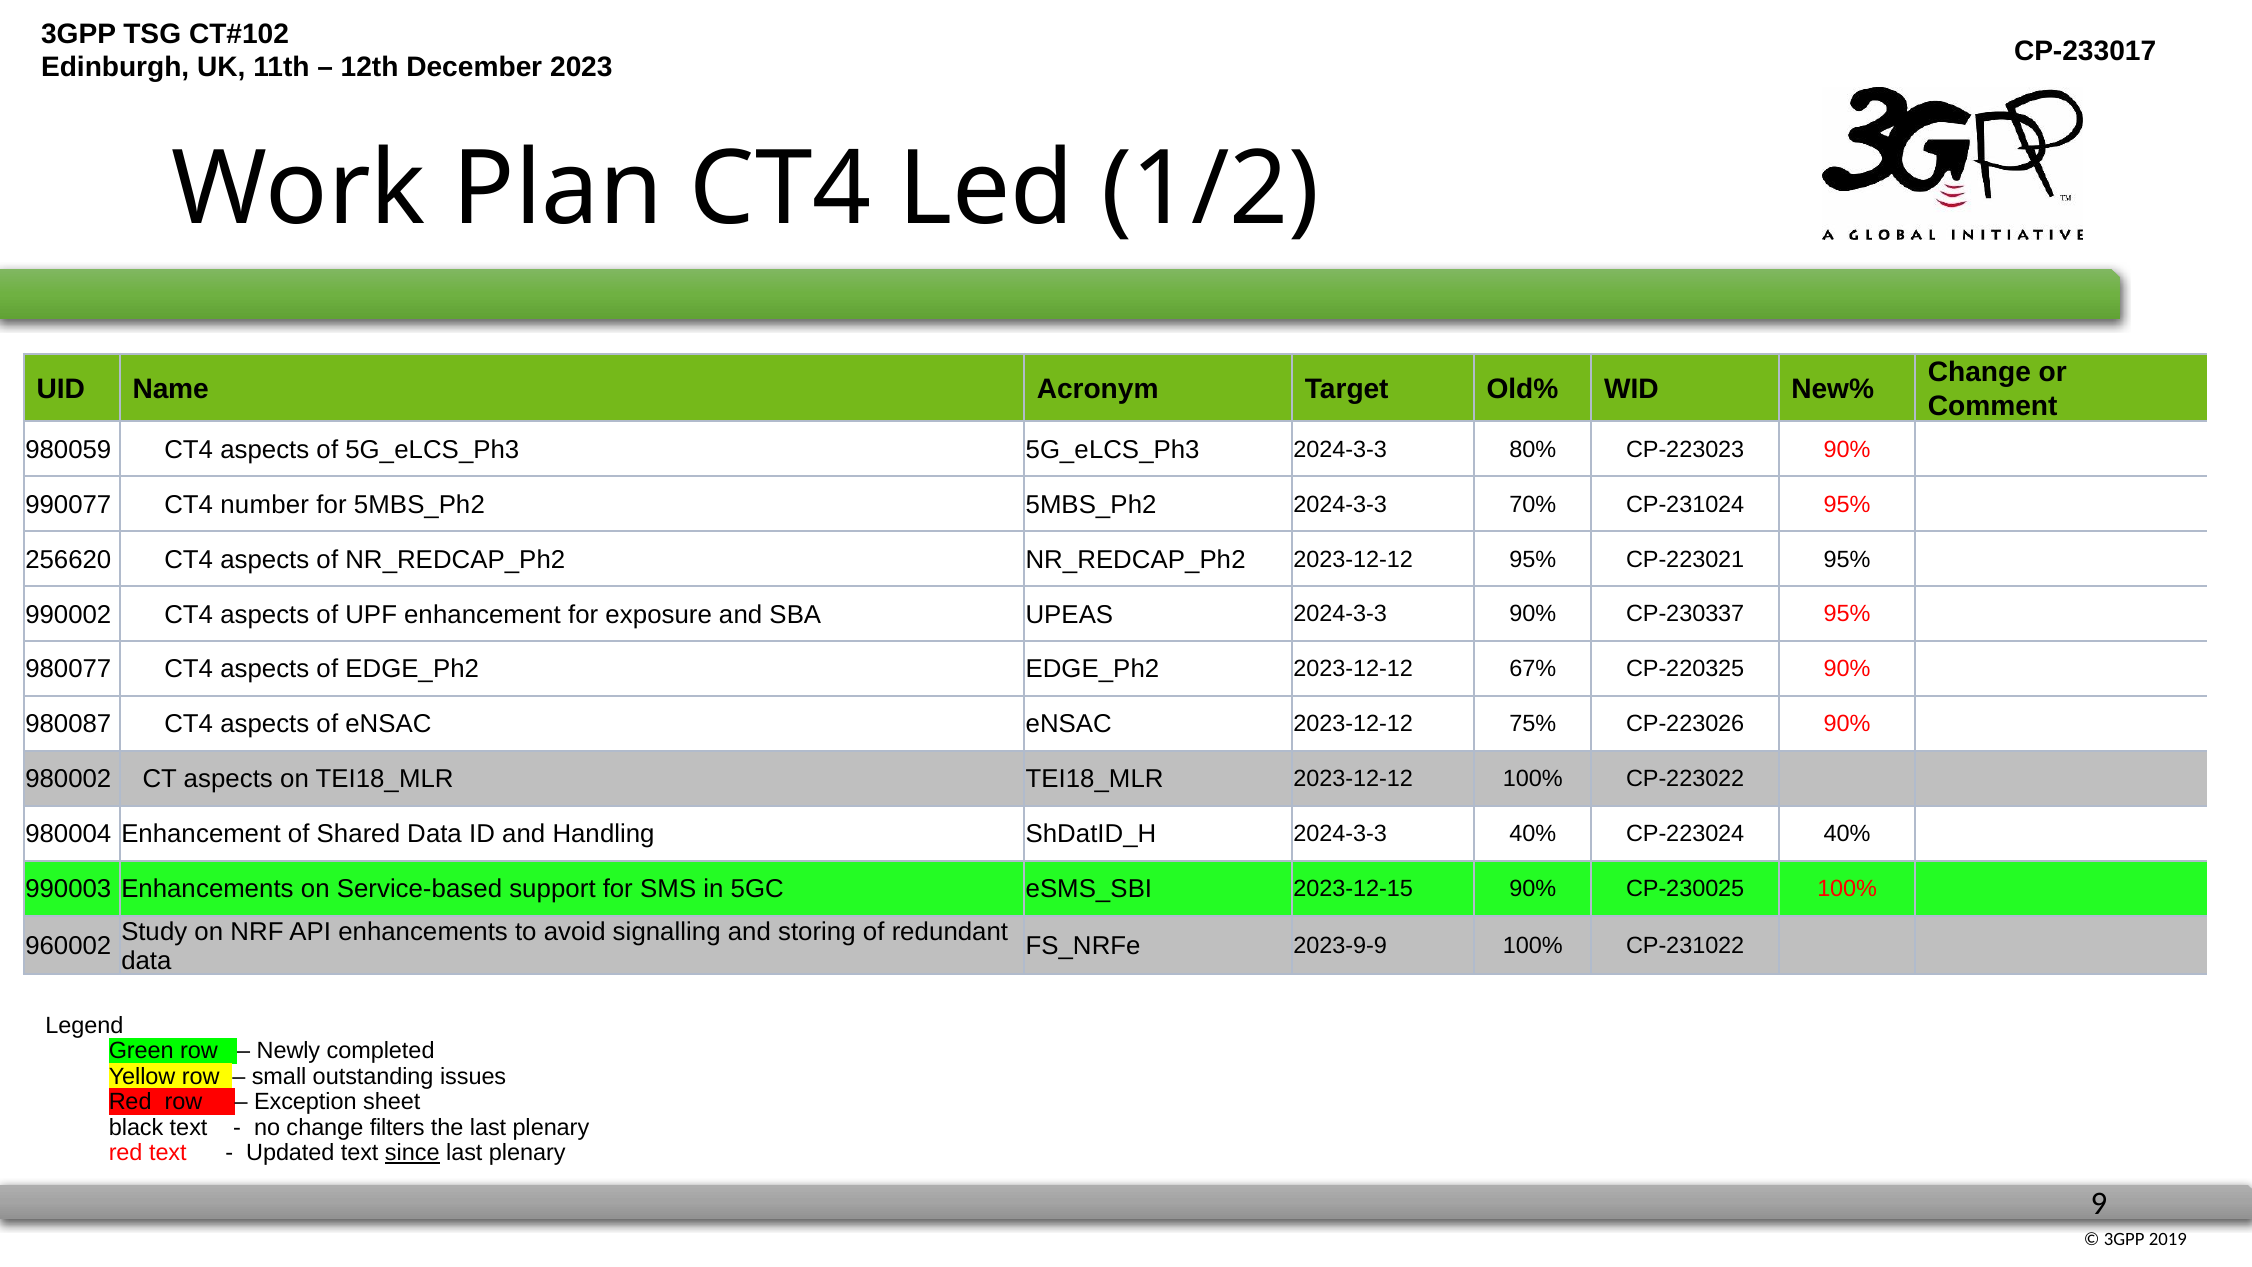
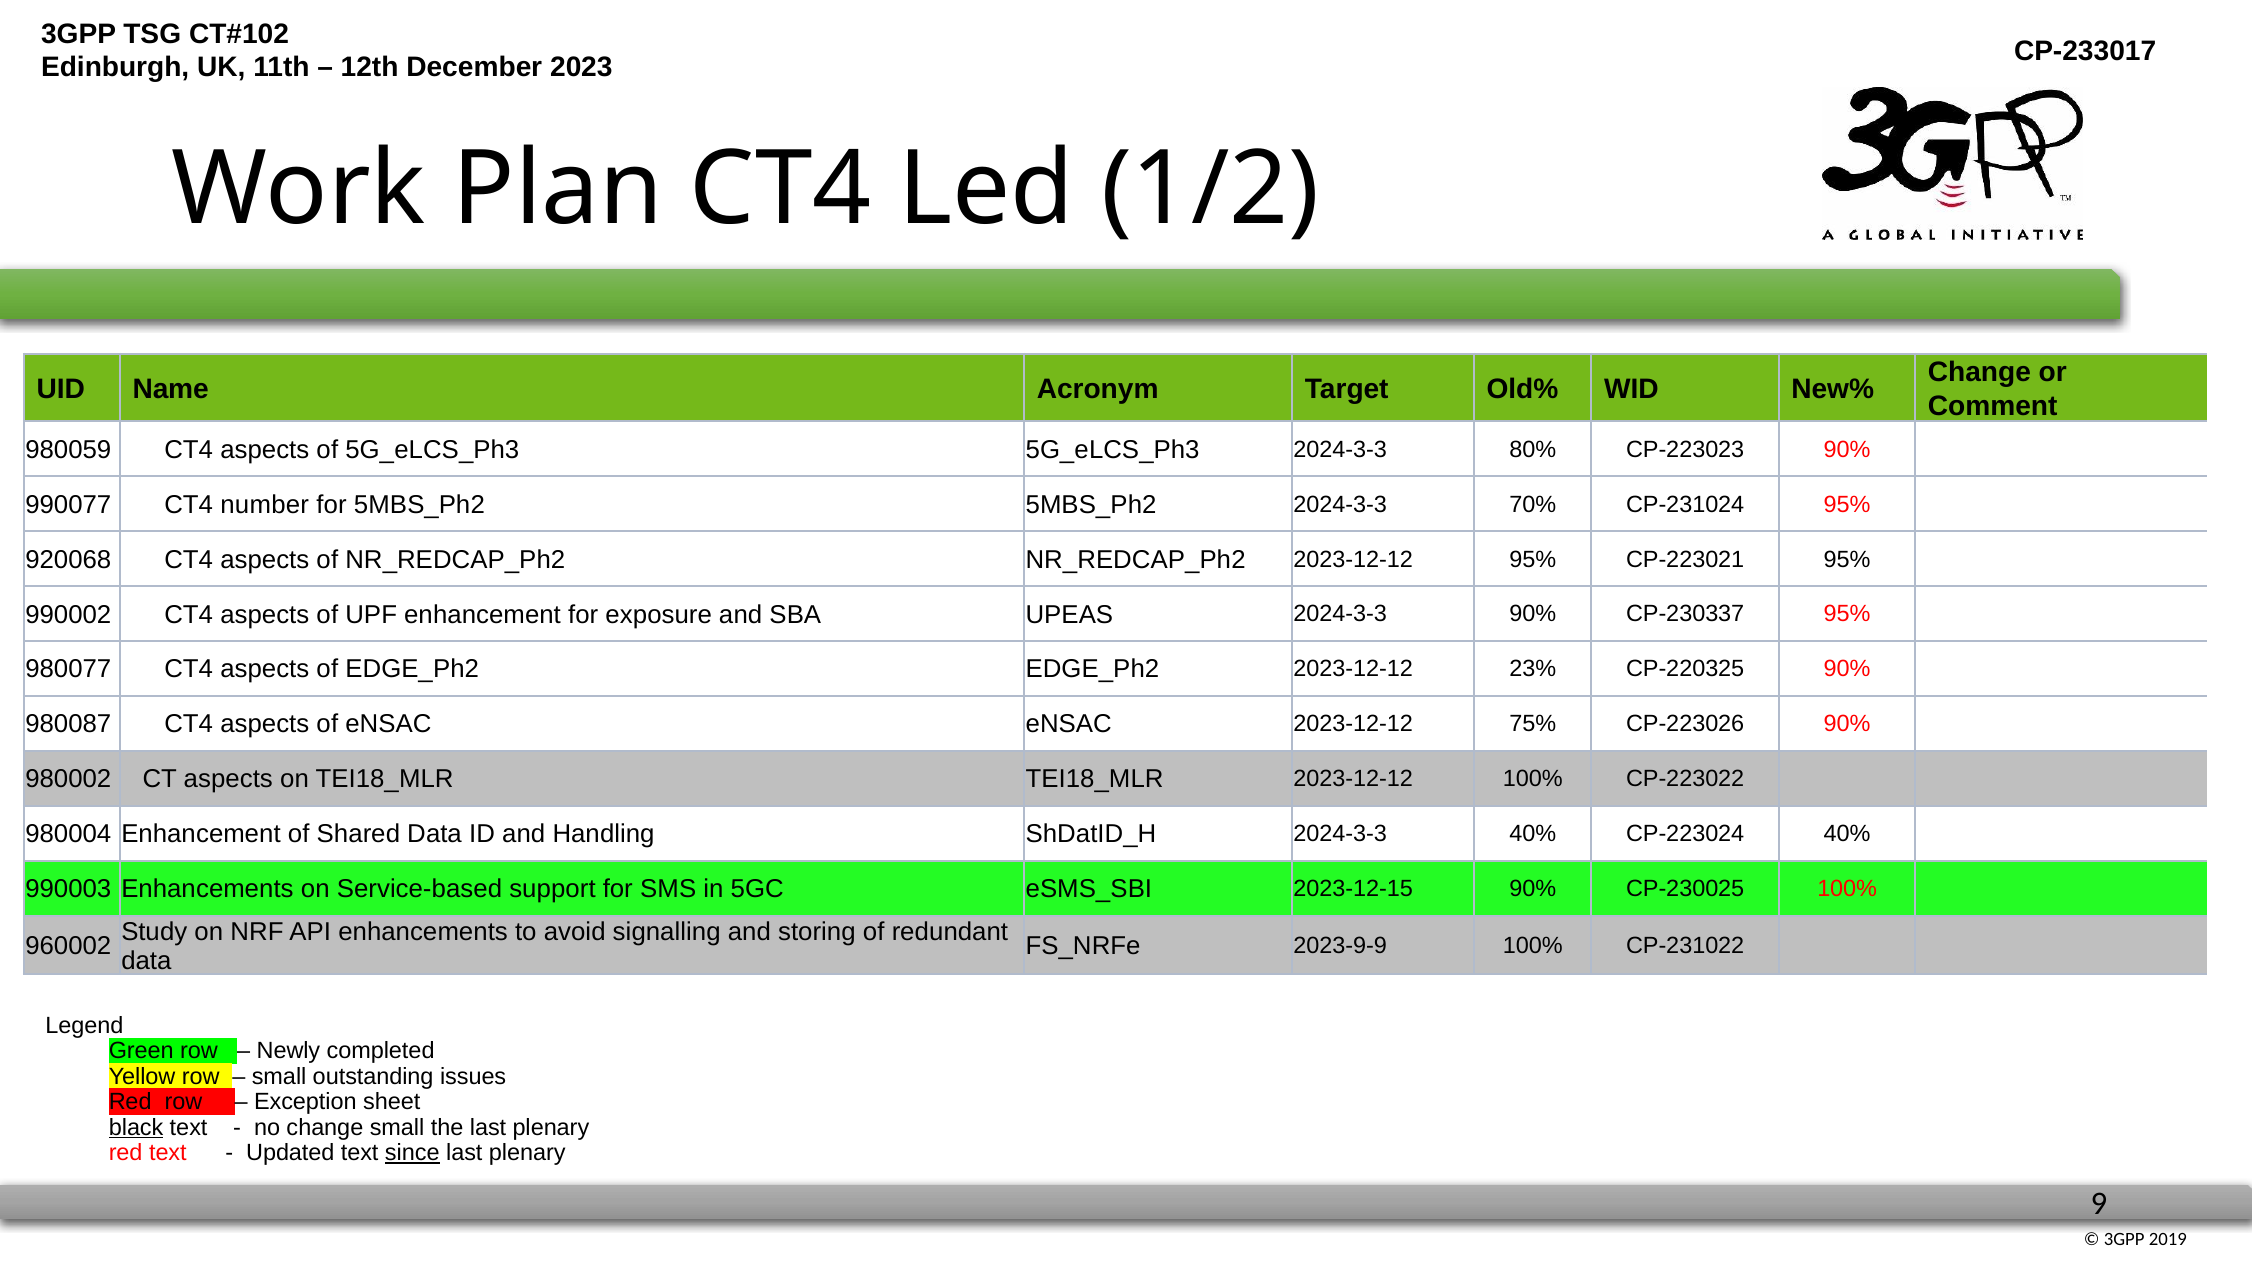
256620: 256620 -> 920068
67%: 67% -> 23%
black underline: none -> present
change filters: filters -> small
